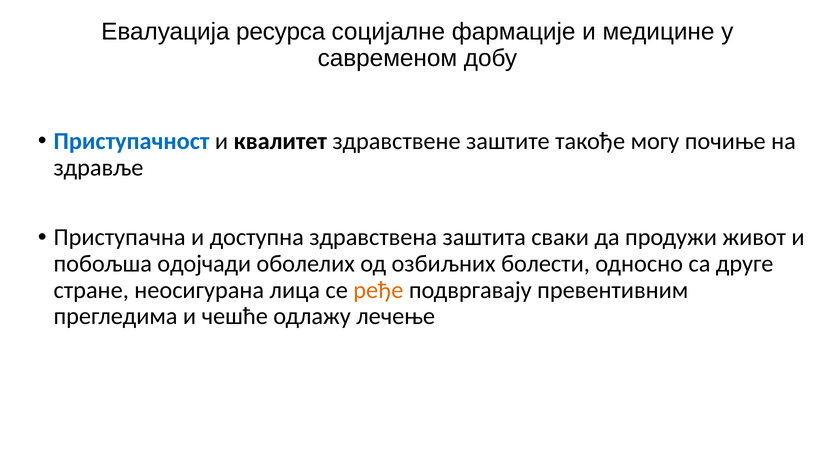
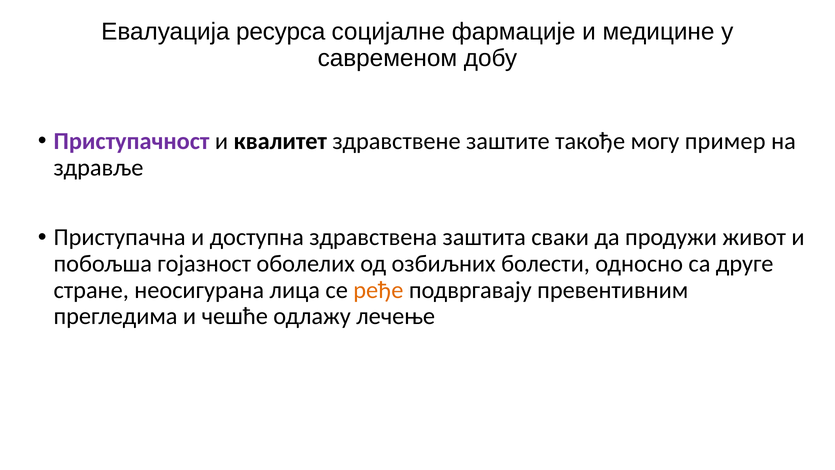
Приступачност colour: blue -> purple
почиње: почиње -> пример
одојчади: одојчади -> гојазност
